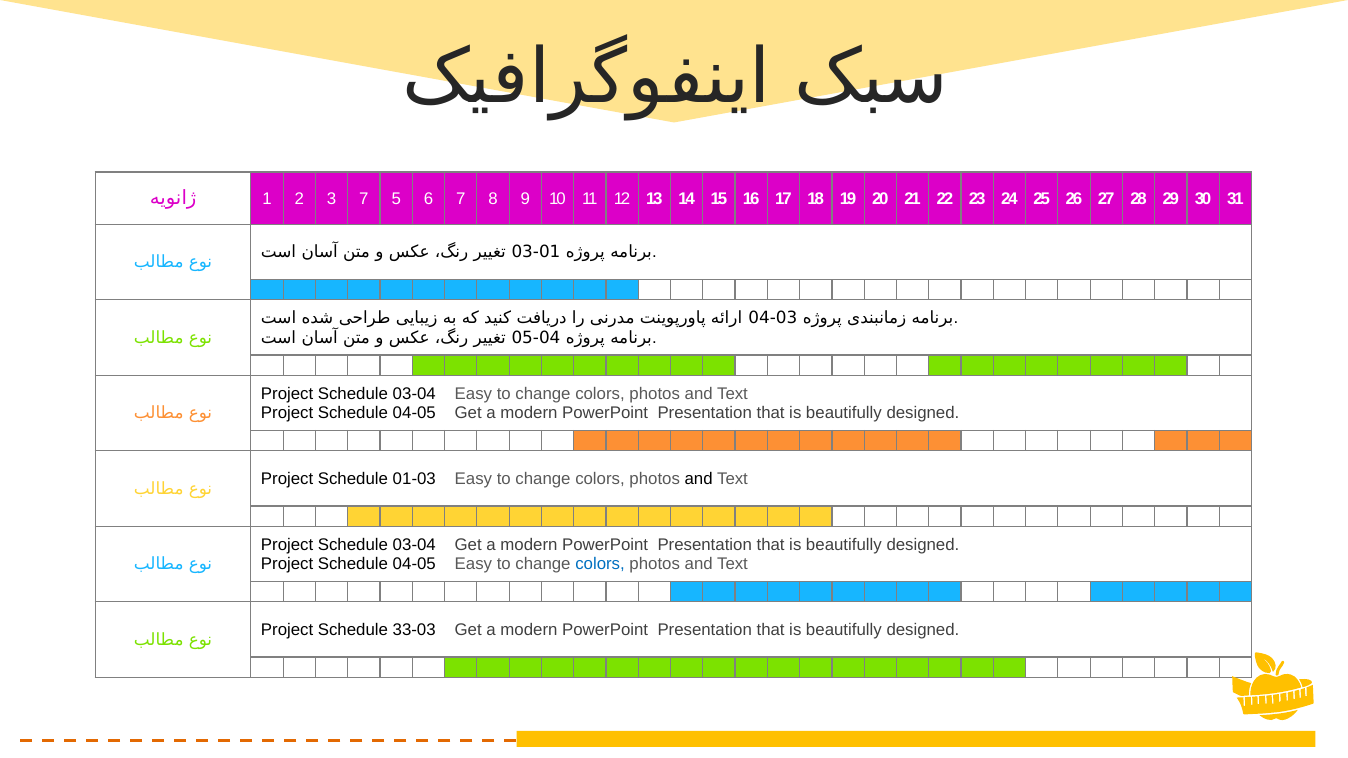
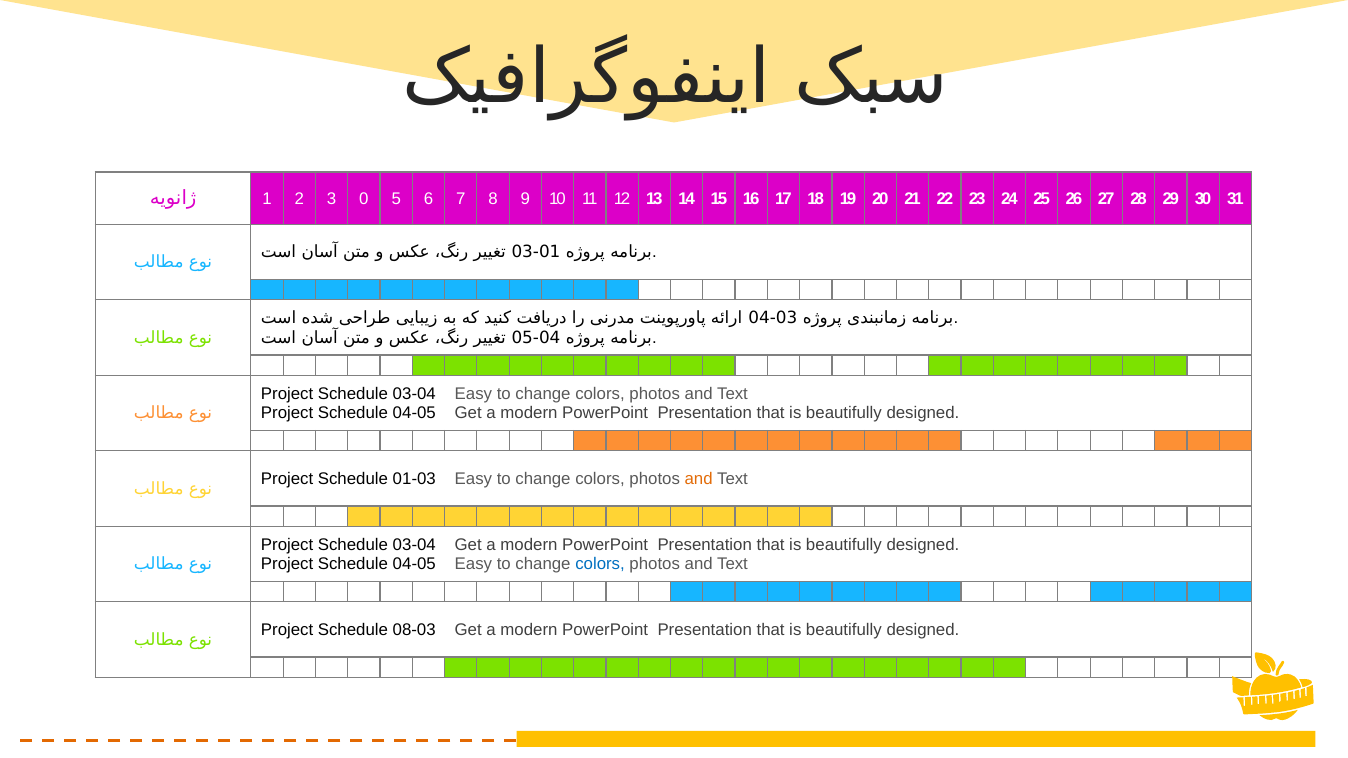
3 7: 7 -> 0
and at (699, 479) colour: black -> orange
33-03: 33-03 -> 08-03
